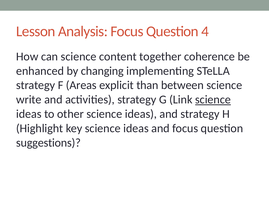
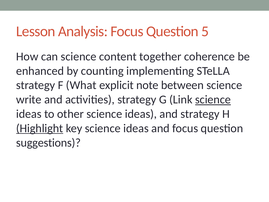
4: 4 -> 5
changing: changing -> counting
Areas: Areas -> What
than: than -> note
Highlight underline: none -> present
